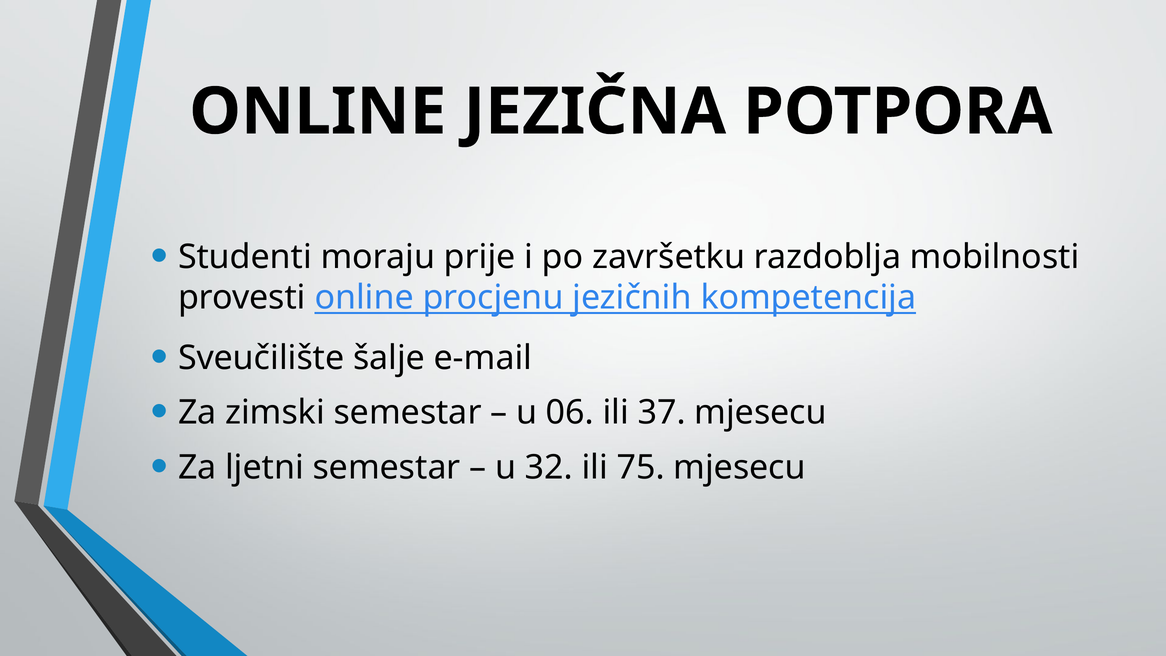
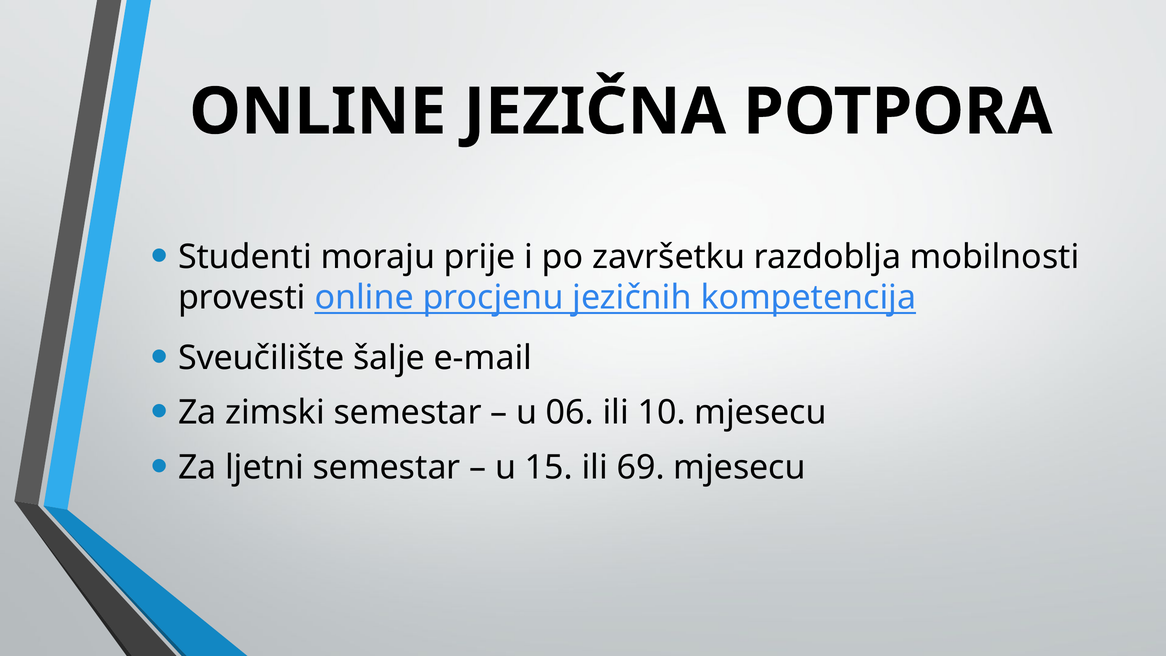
37: 37 -> 10
32: 32 -> 15
75: 75 -> 69
